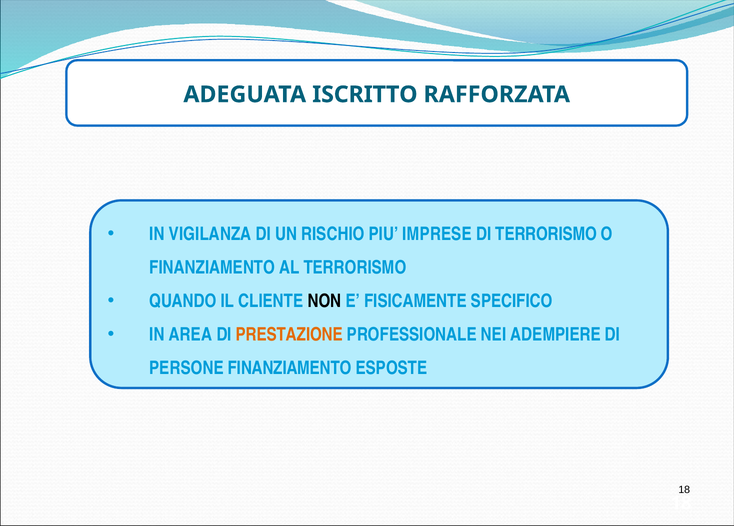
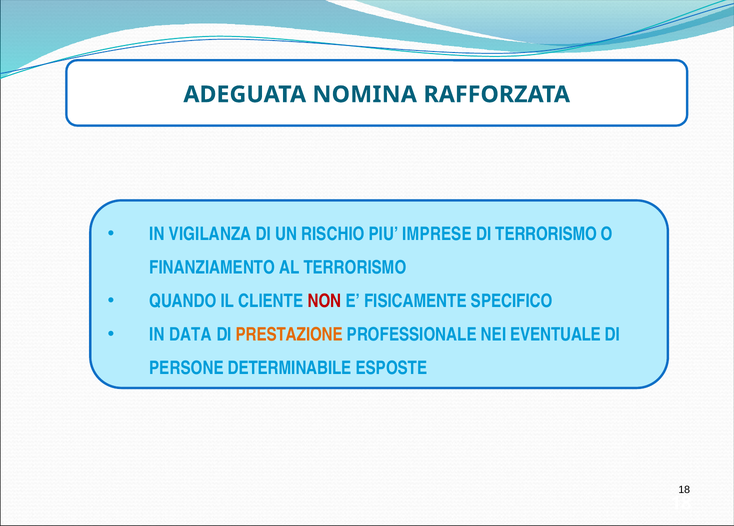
ISCRITTO: ISCRITTO -> NOMINA
NON colour: black -> red
AREA: AREA -> DATA
ADEMPIERE: ADEMPIERE -> EVENTUALE
PERSONE FINANZIAMENTO: FINANZIAMENTO -> DETERMINABILE
